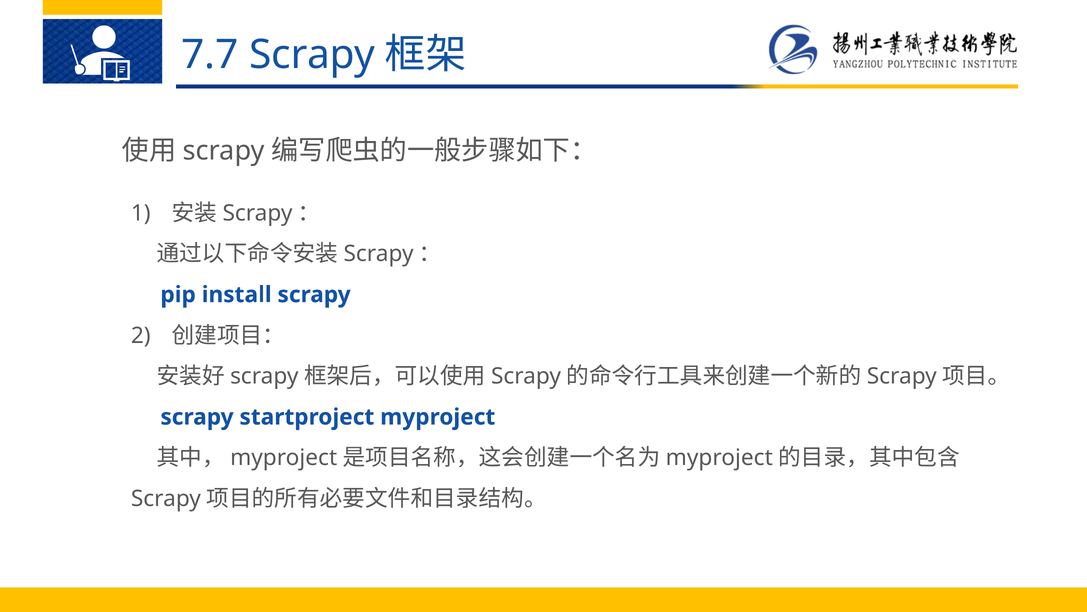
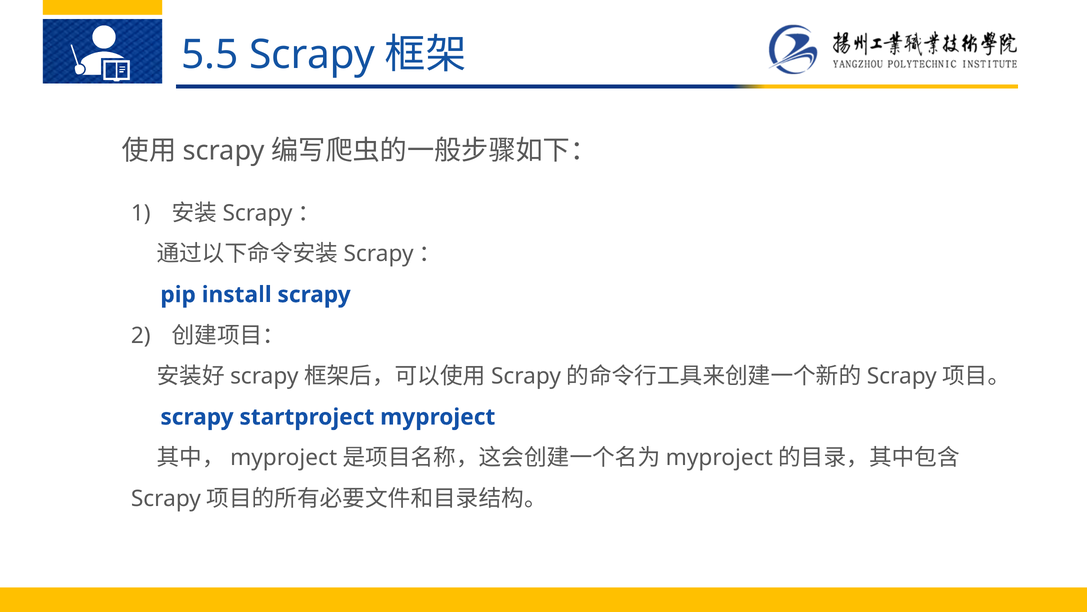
7.7: 7.7 -> 5.5
